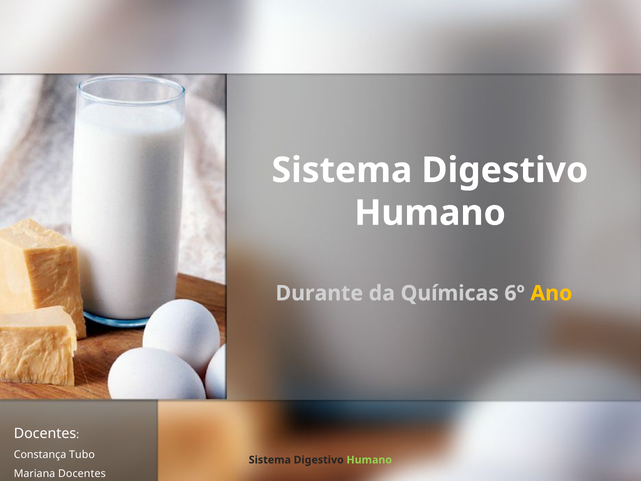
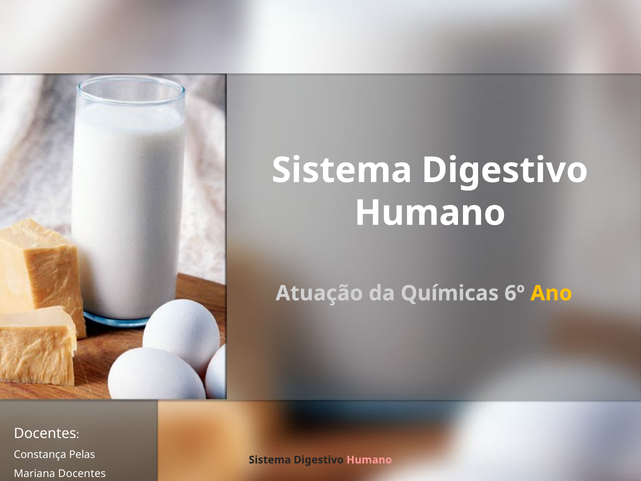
Durante: Durante -> Atuação
Tubo: Tubo -> Pelas
Humano at (369, 460) colour: light green -> pink
